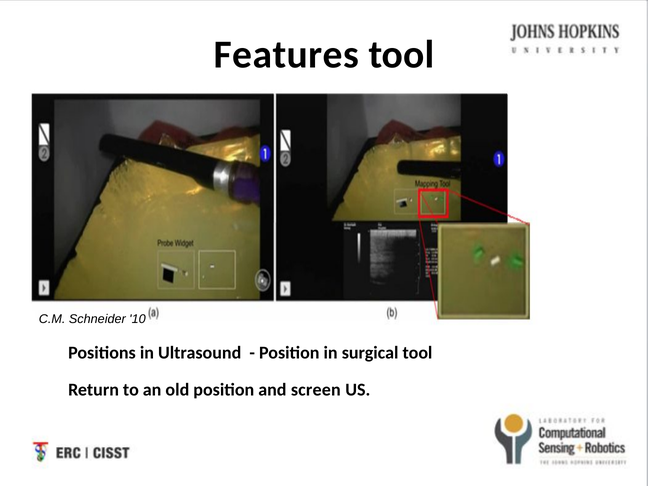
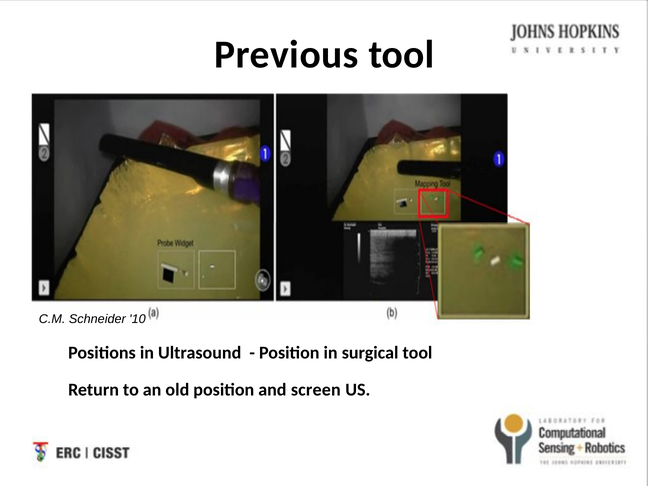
Features: Features -> Previous
